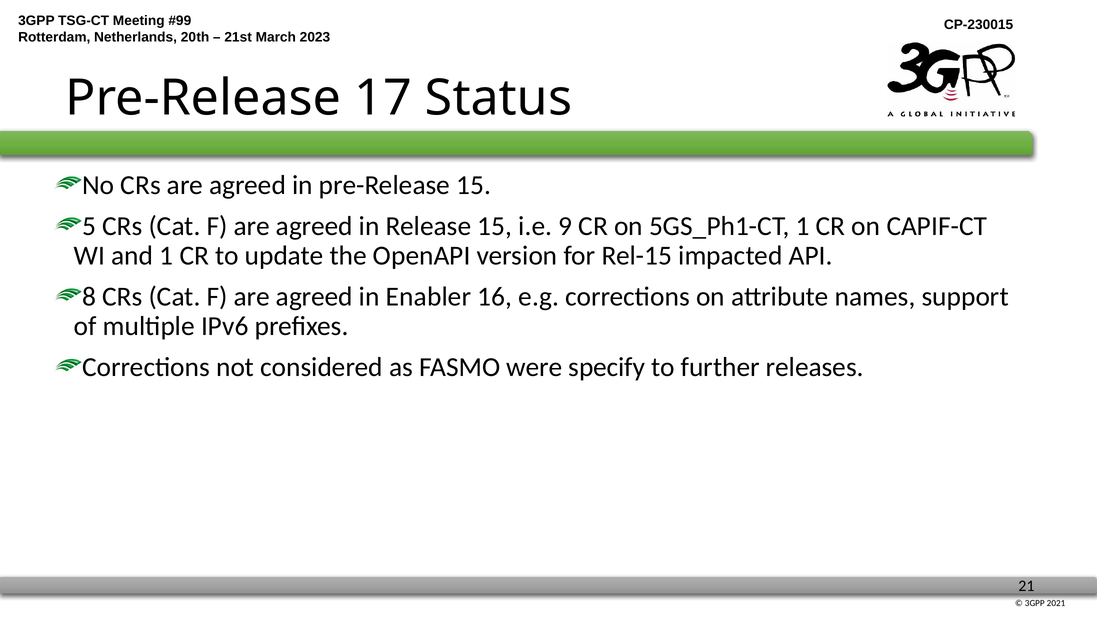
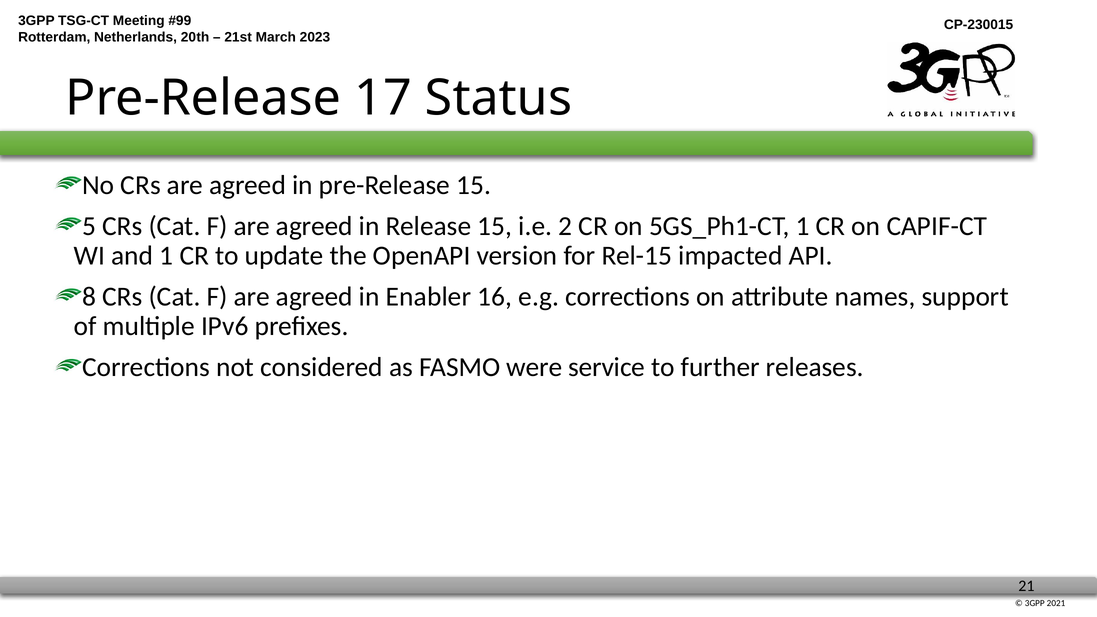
9: 9 -> 2
specify: specify -> service
